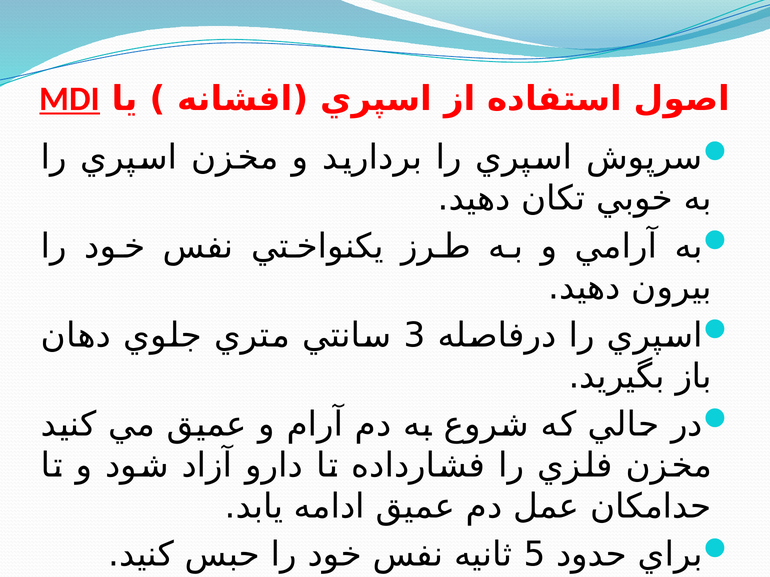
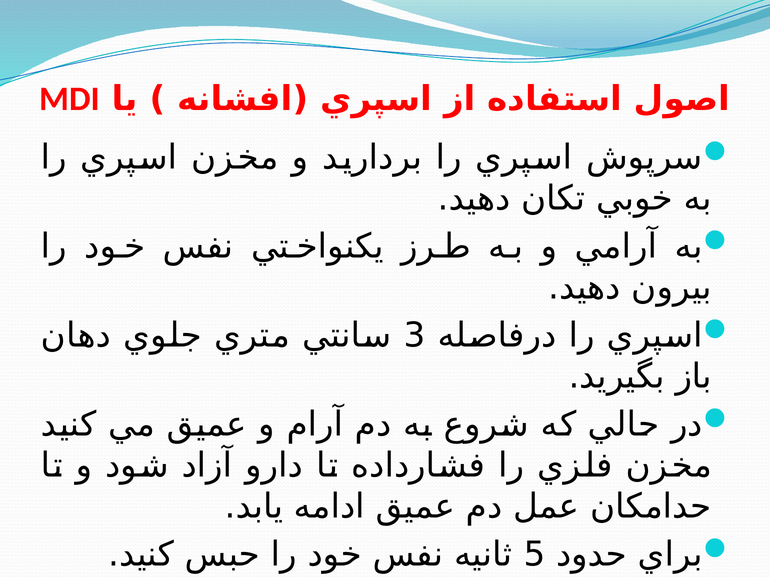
MDI underline: present -> none
